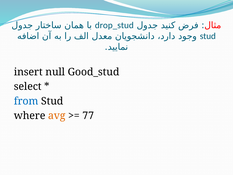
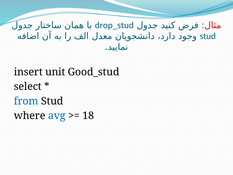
null: null -> unit
avg colour: orange -> blue
77: 77 -> 18
